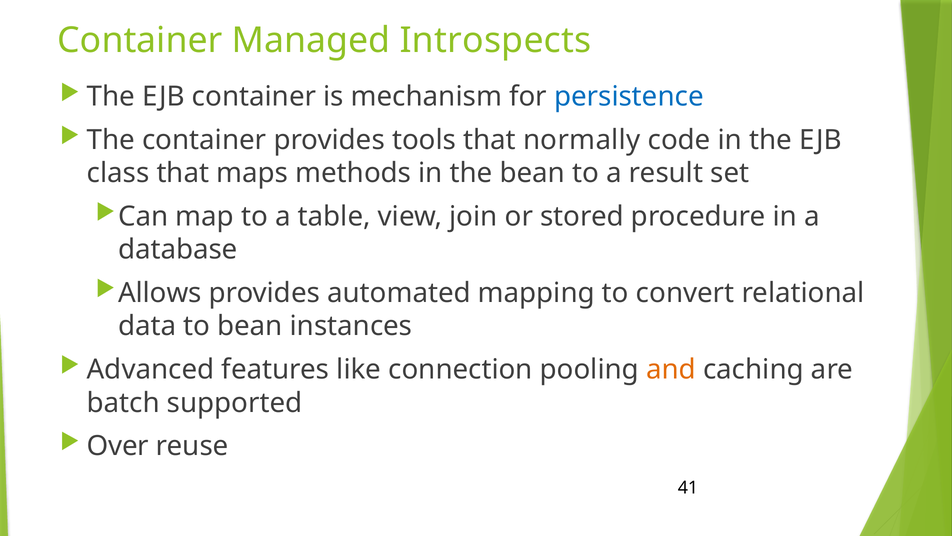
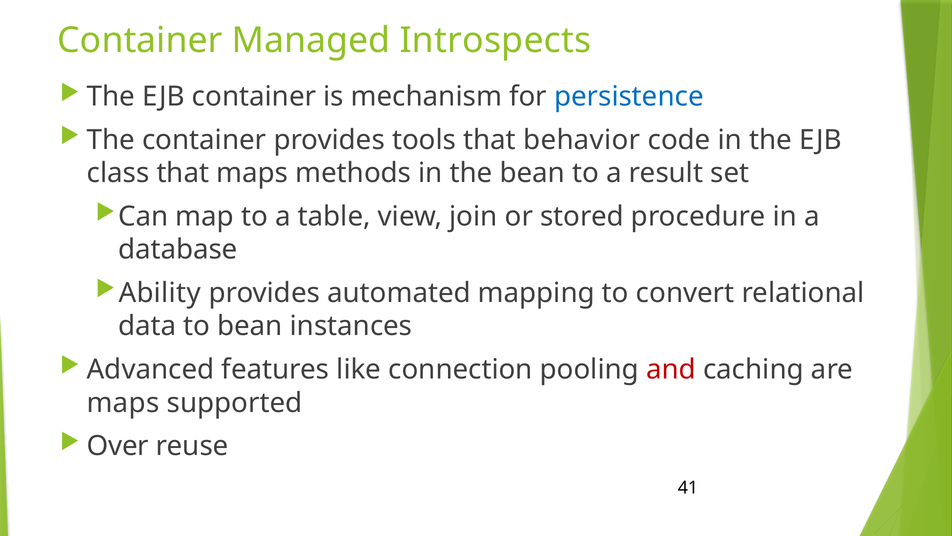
normally: normally -> behavior
Allows: Allows -> Ability
and colour: orange -> red
batch at (123, 402): batch -> maps
